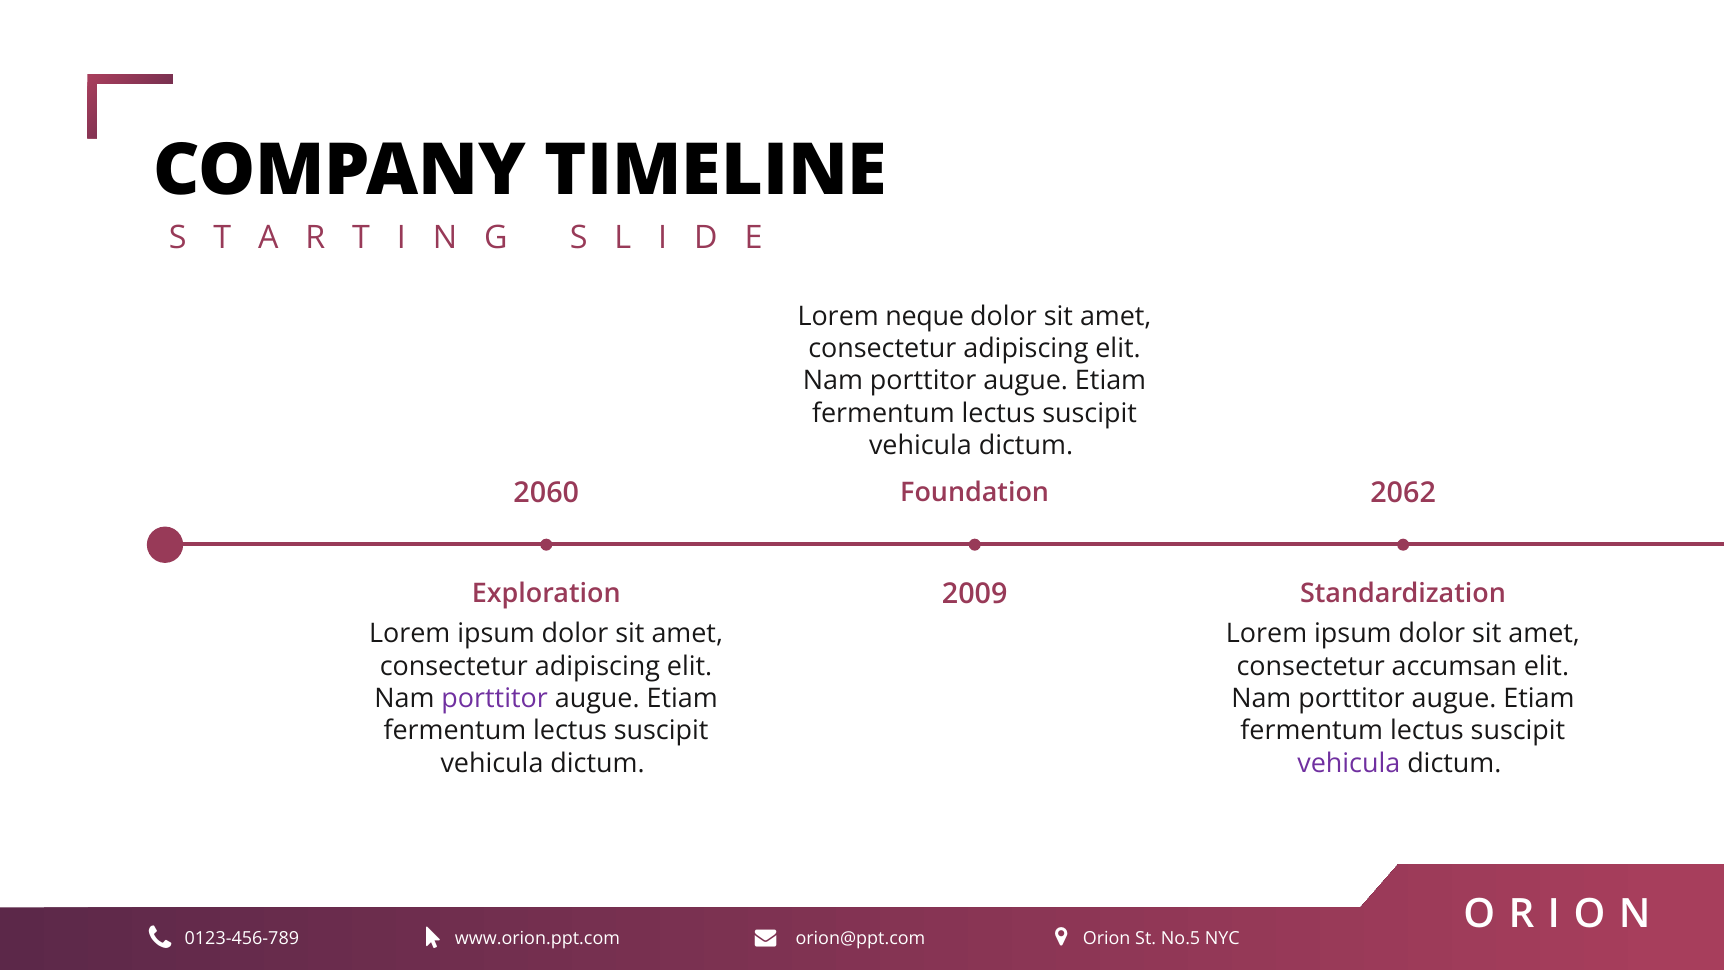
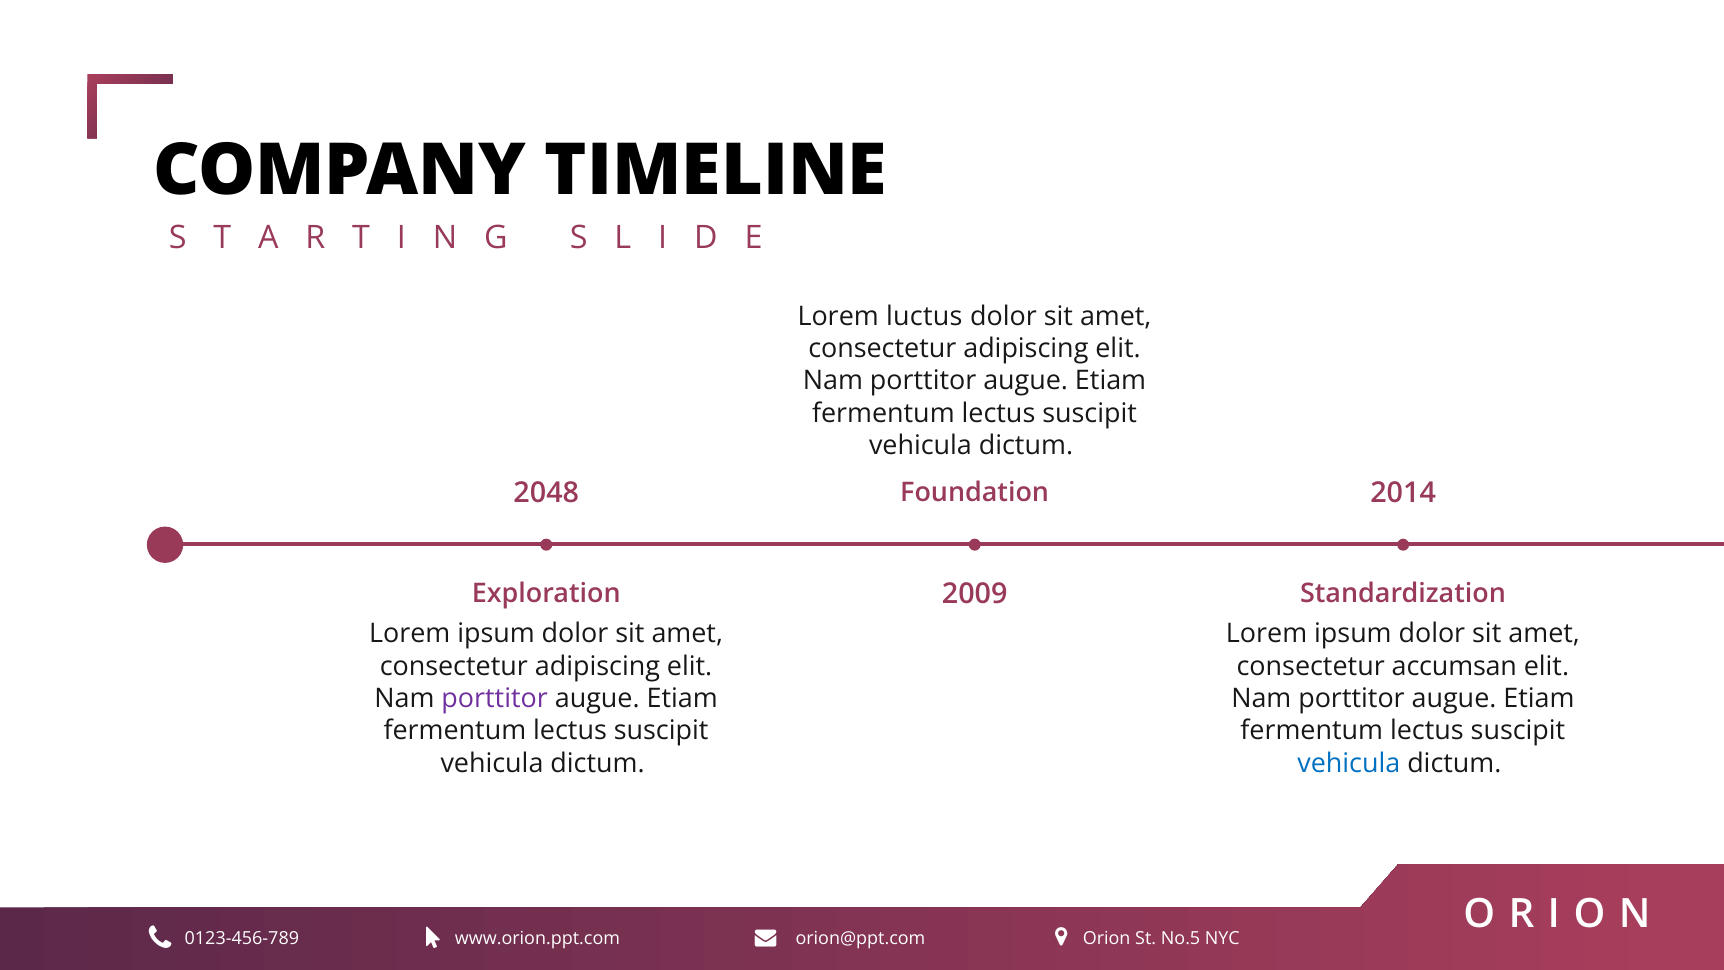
neque: neque -> luctus
2060: 2060 -> 2048
2062: 2062 -> 2014
vehicula at (1349, 763) colour: purple -> blue
